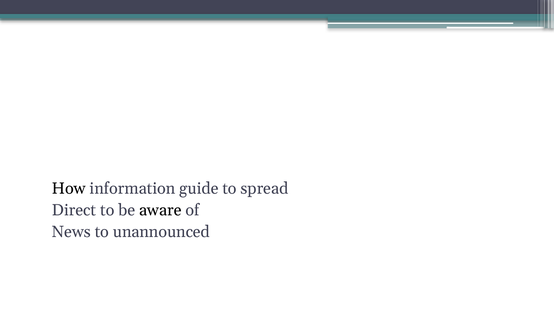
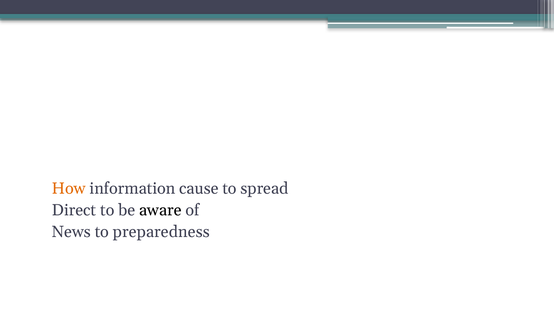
How colour: black -> orange
guide: guide -> cause
unannounced: unannounced -> preparedness
